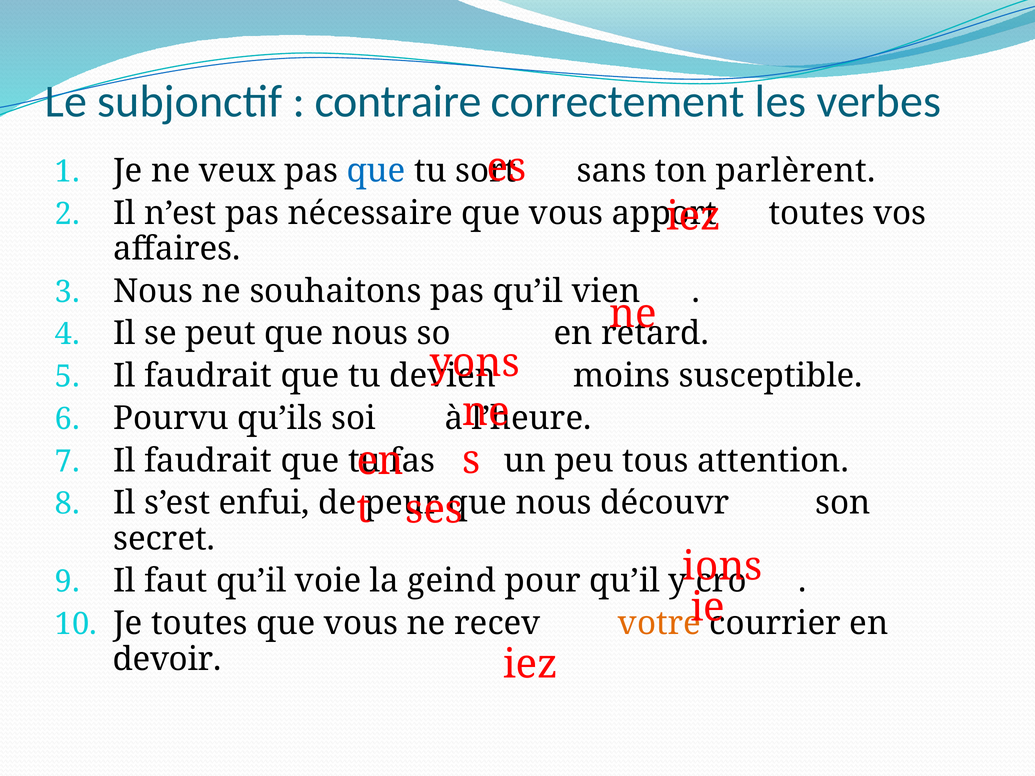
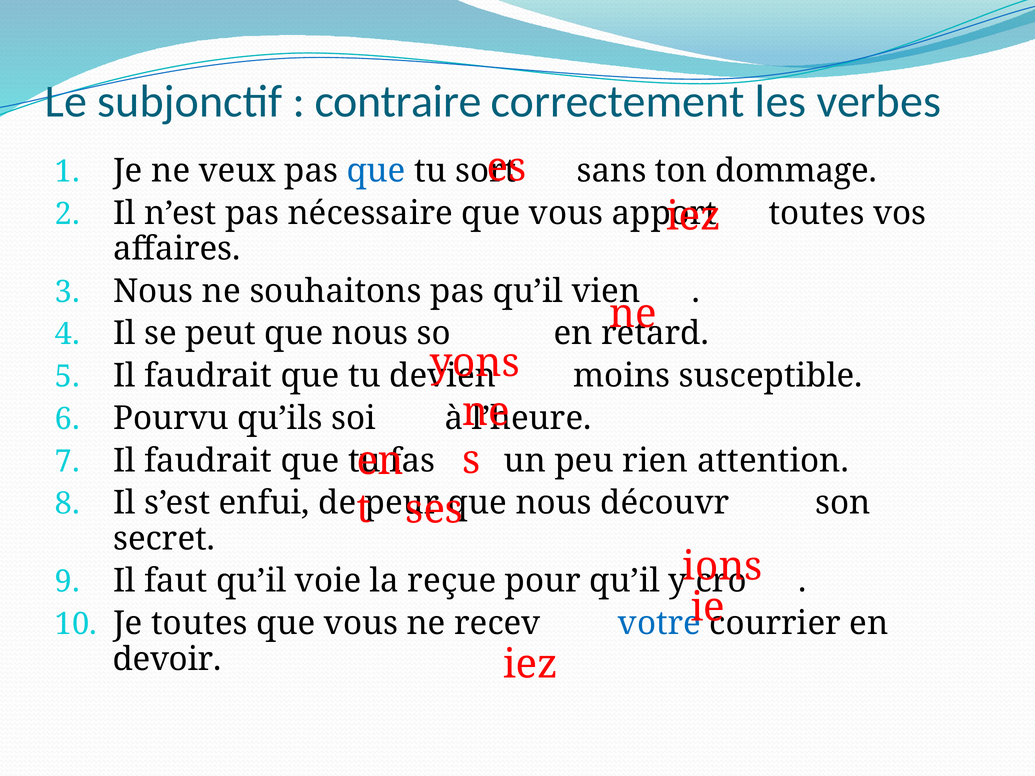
parlèrent: parlèrent -> dommage
tous: tous -> rien
geind: geind -> reçue
votre colour: orange -> blue
